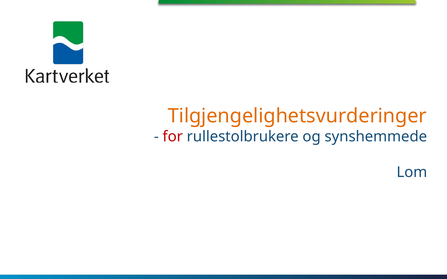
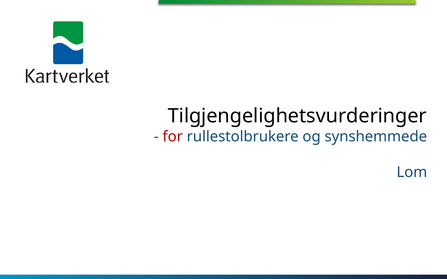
Tilgjengelighetsvurderinger colour: orange -> black
